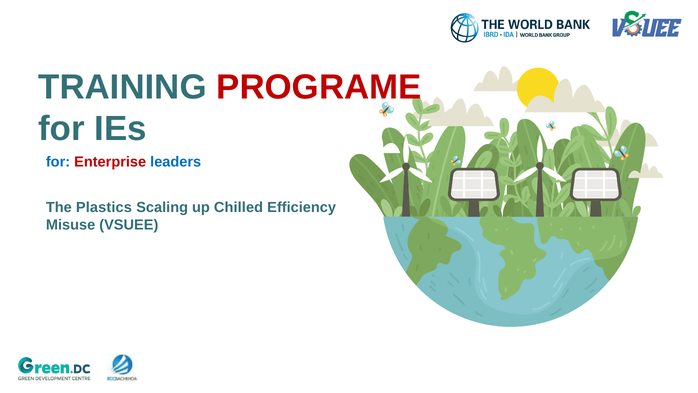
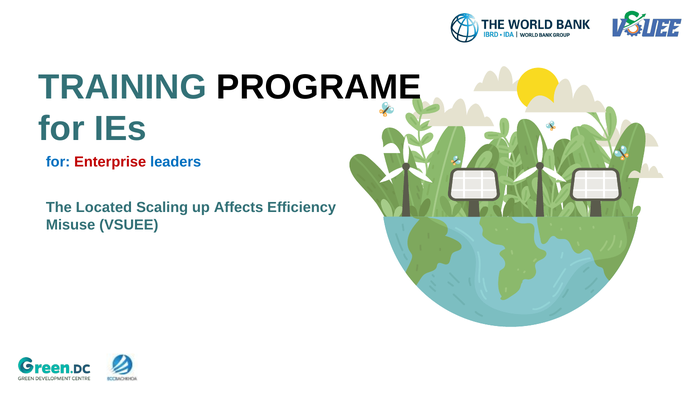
PROGRAME colour: red -> black
Plastics: Plastics -> Located
Chilled: Chilled -> Affects
